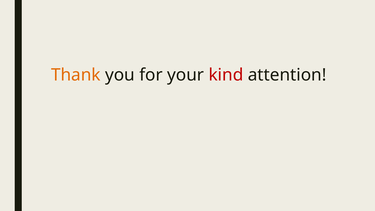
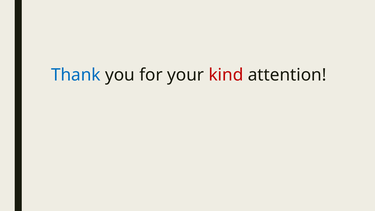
Thank colour: orange -> blue
